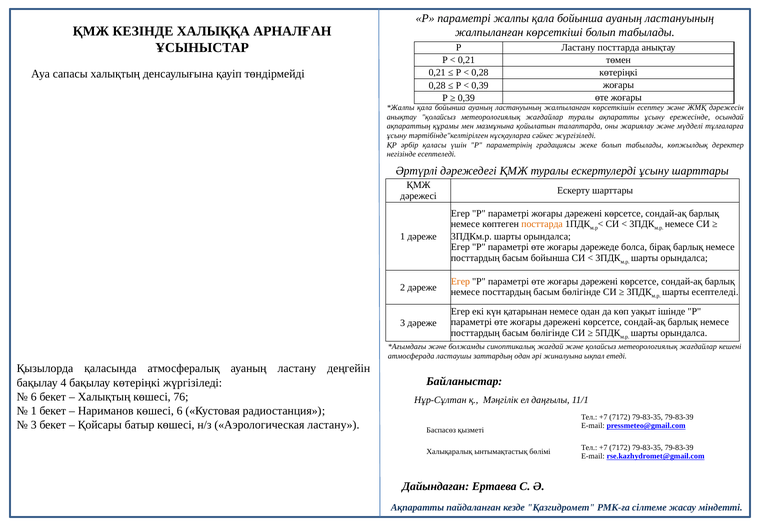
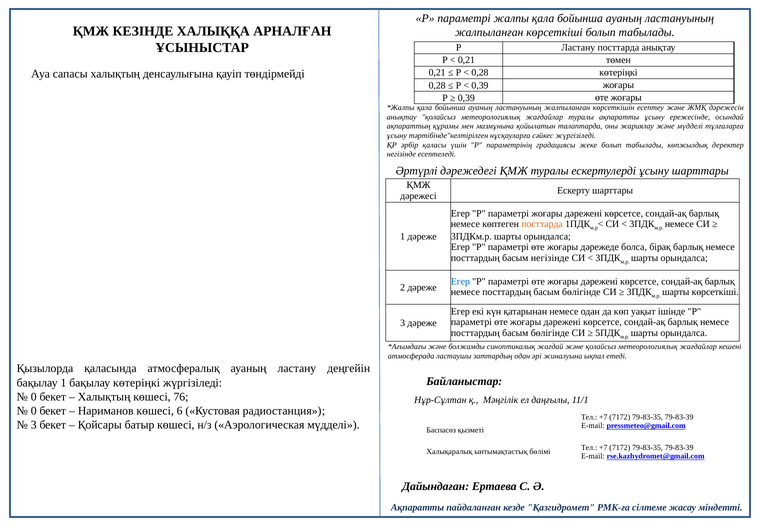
басым бойынша: бойынша -> негізінде
Егер at (460, 281) colour: orange -> blue
шарты есептеледі: есептеледі -> көрсеткіші
бақылау 4: 4 -> 1
6 at (34, 397): 6 -> 0
1 at (34, 411): 1 -> 0
Аэрологическая ластану: ластану -> мүдделі
